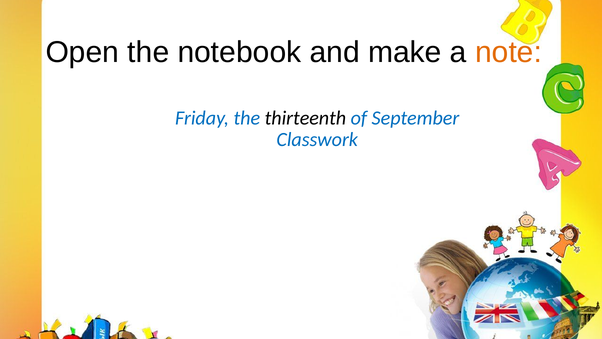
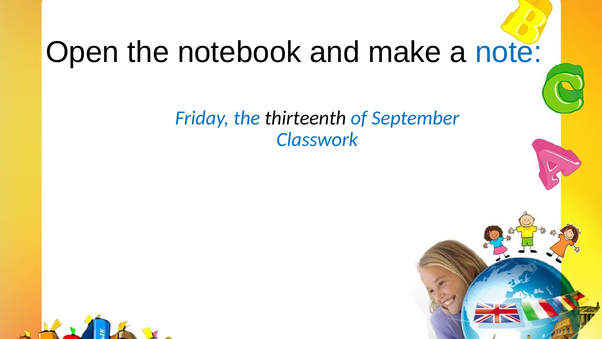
note colour: orange -> blue
